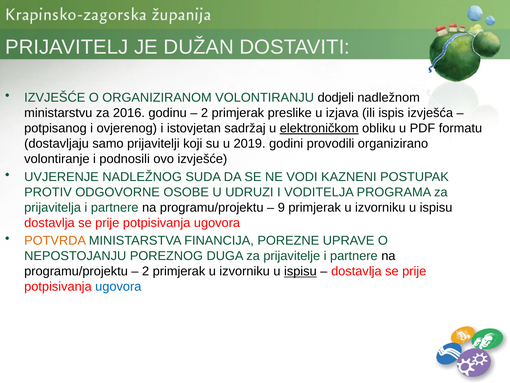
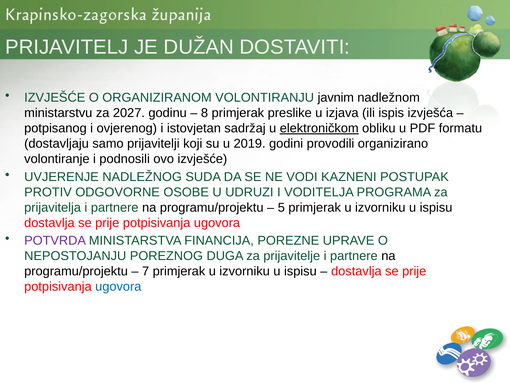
dodjeli: dodjeli -> javnim
2016: 2016 -> 2027
2 at (205, 113): 2 -> 8
9: 9 -> 5
POTVRDA colour: orange -> purple
2 at (146, 271): 2 -> 7
ispisu at (300, 271) underline: present -> none
